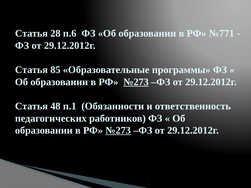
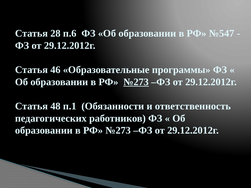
№771: №771 -> №547
85: 85 -> 46
№273 at (118, 131) underline: present -> none
